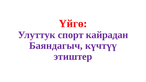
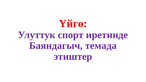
кайрадан: кайрадан -> иретинде
күчтүү: күчтүү -> темада
